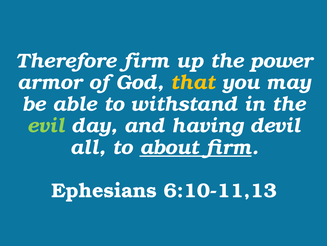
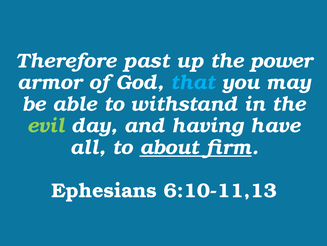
Therefore firm: firm -> past
that colour: yellow -> light blue
devil: devil -> have
